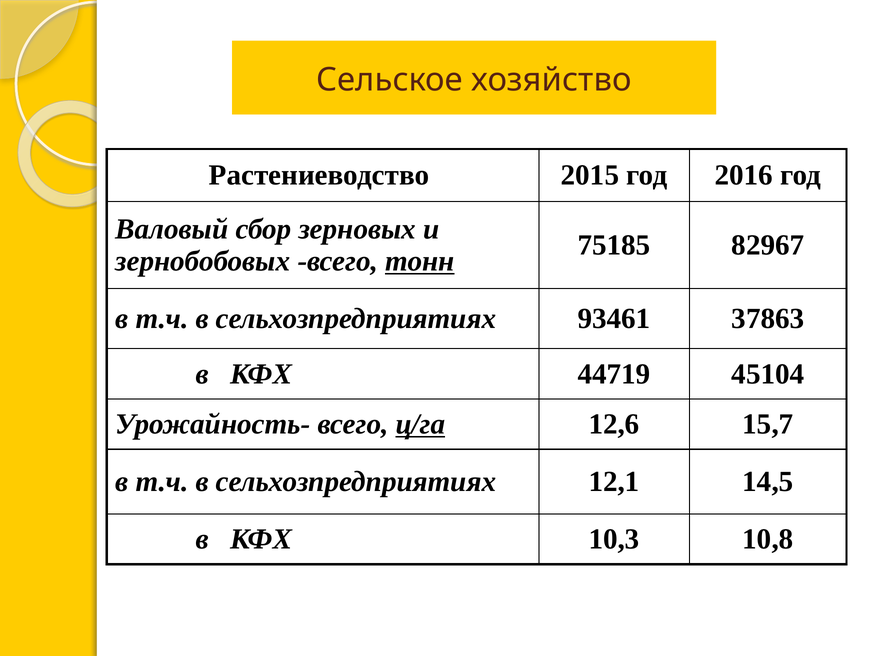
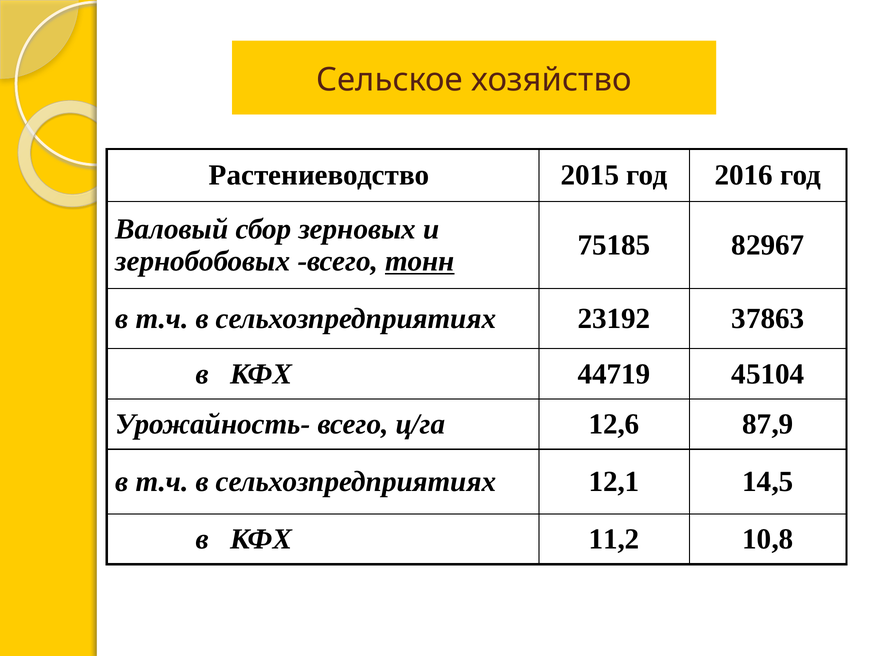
93461: 93461 -> 23192
ц/га underline: present -> none
15,7: 15,7 -> 87,9
10,3: 10,3 -> 11,2
